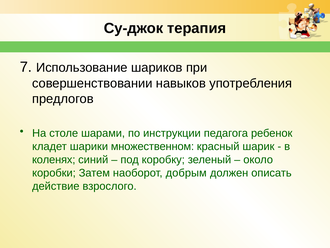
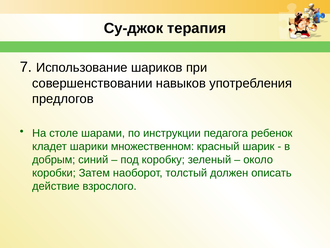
коленях: коленях -> добрым
добрым: добрым -> толстый
